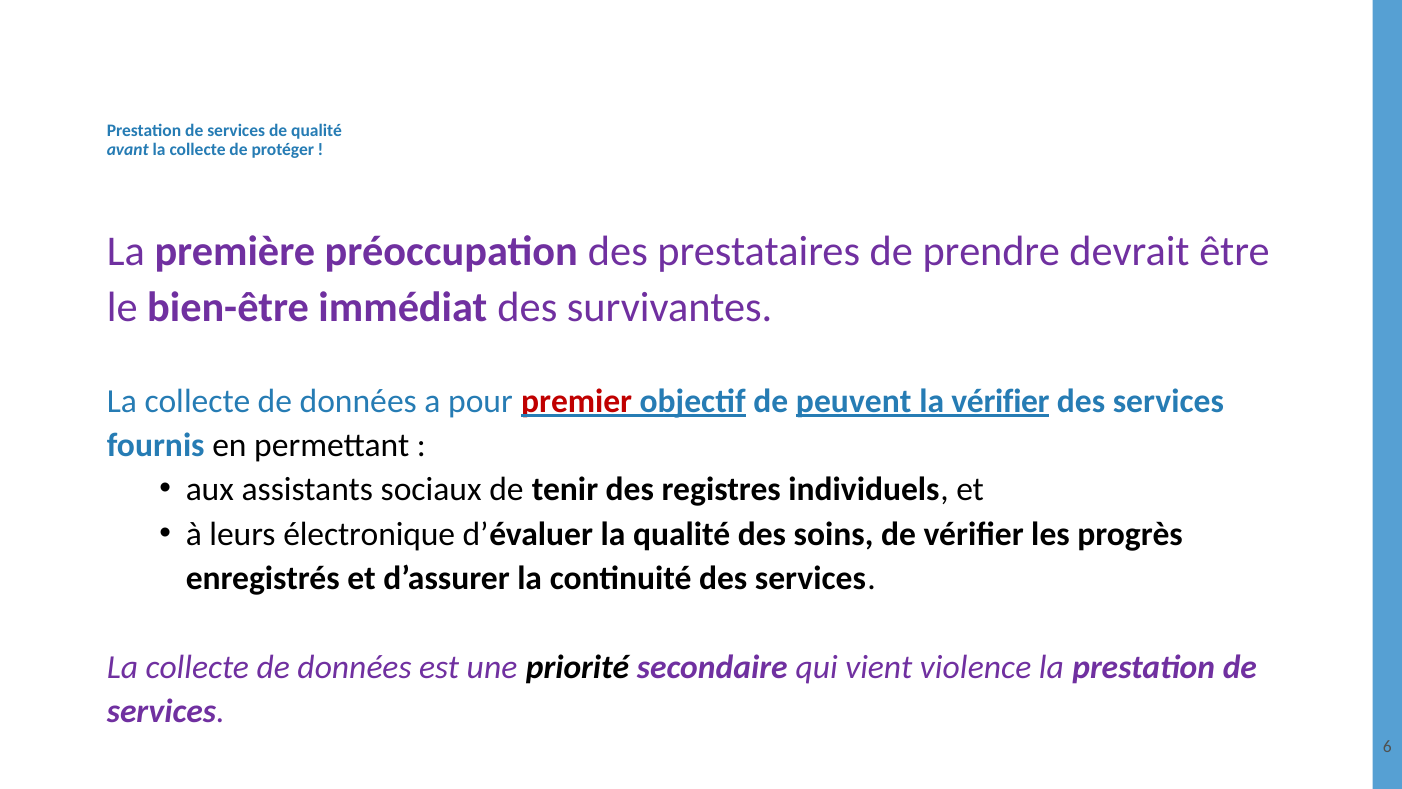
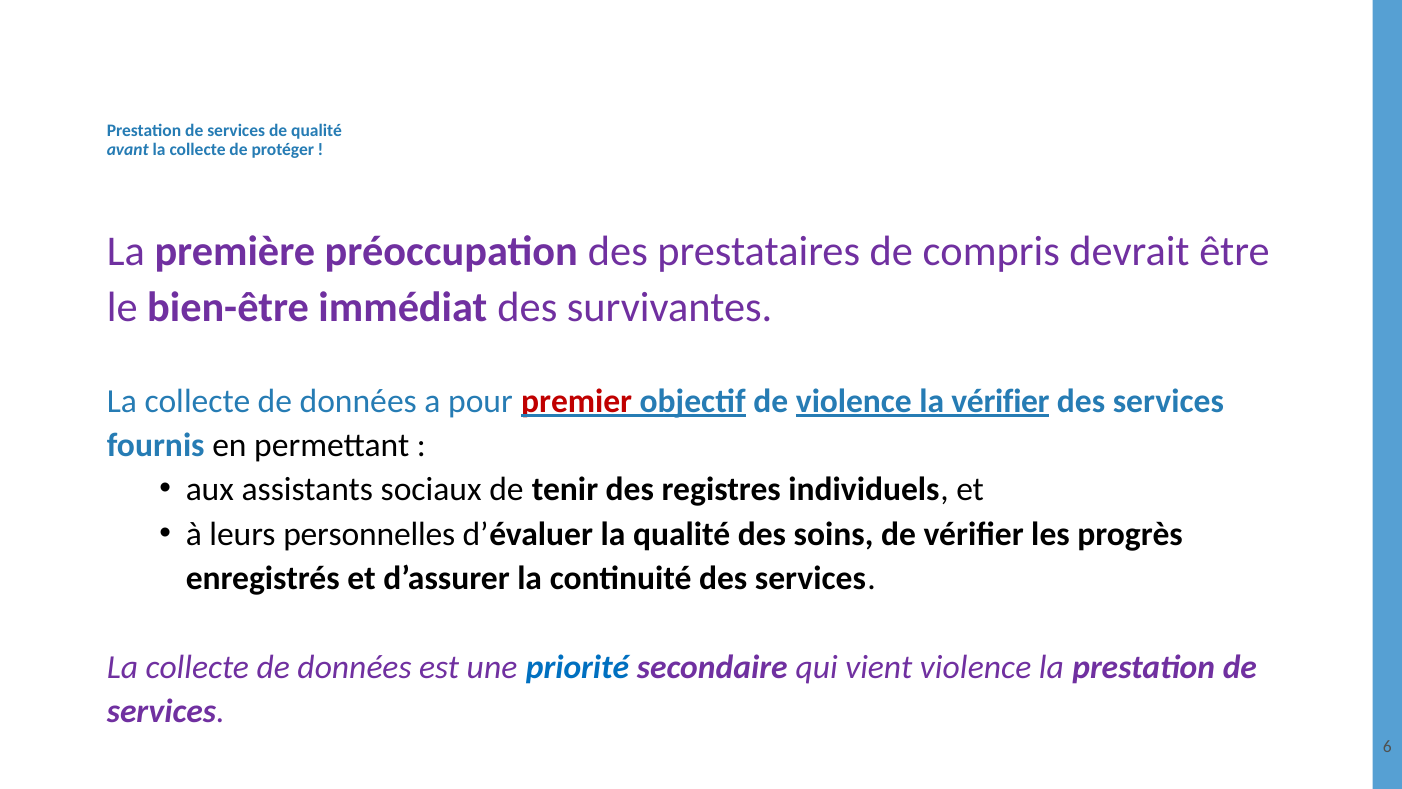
prendre: prendre -> compris
de peuvent: peuvent -> violence
électronique: électronique -> personnelles
priorité colour: black -> blue
